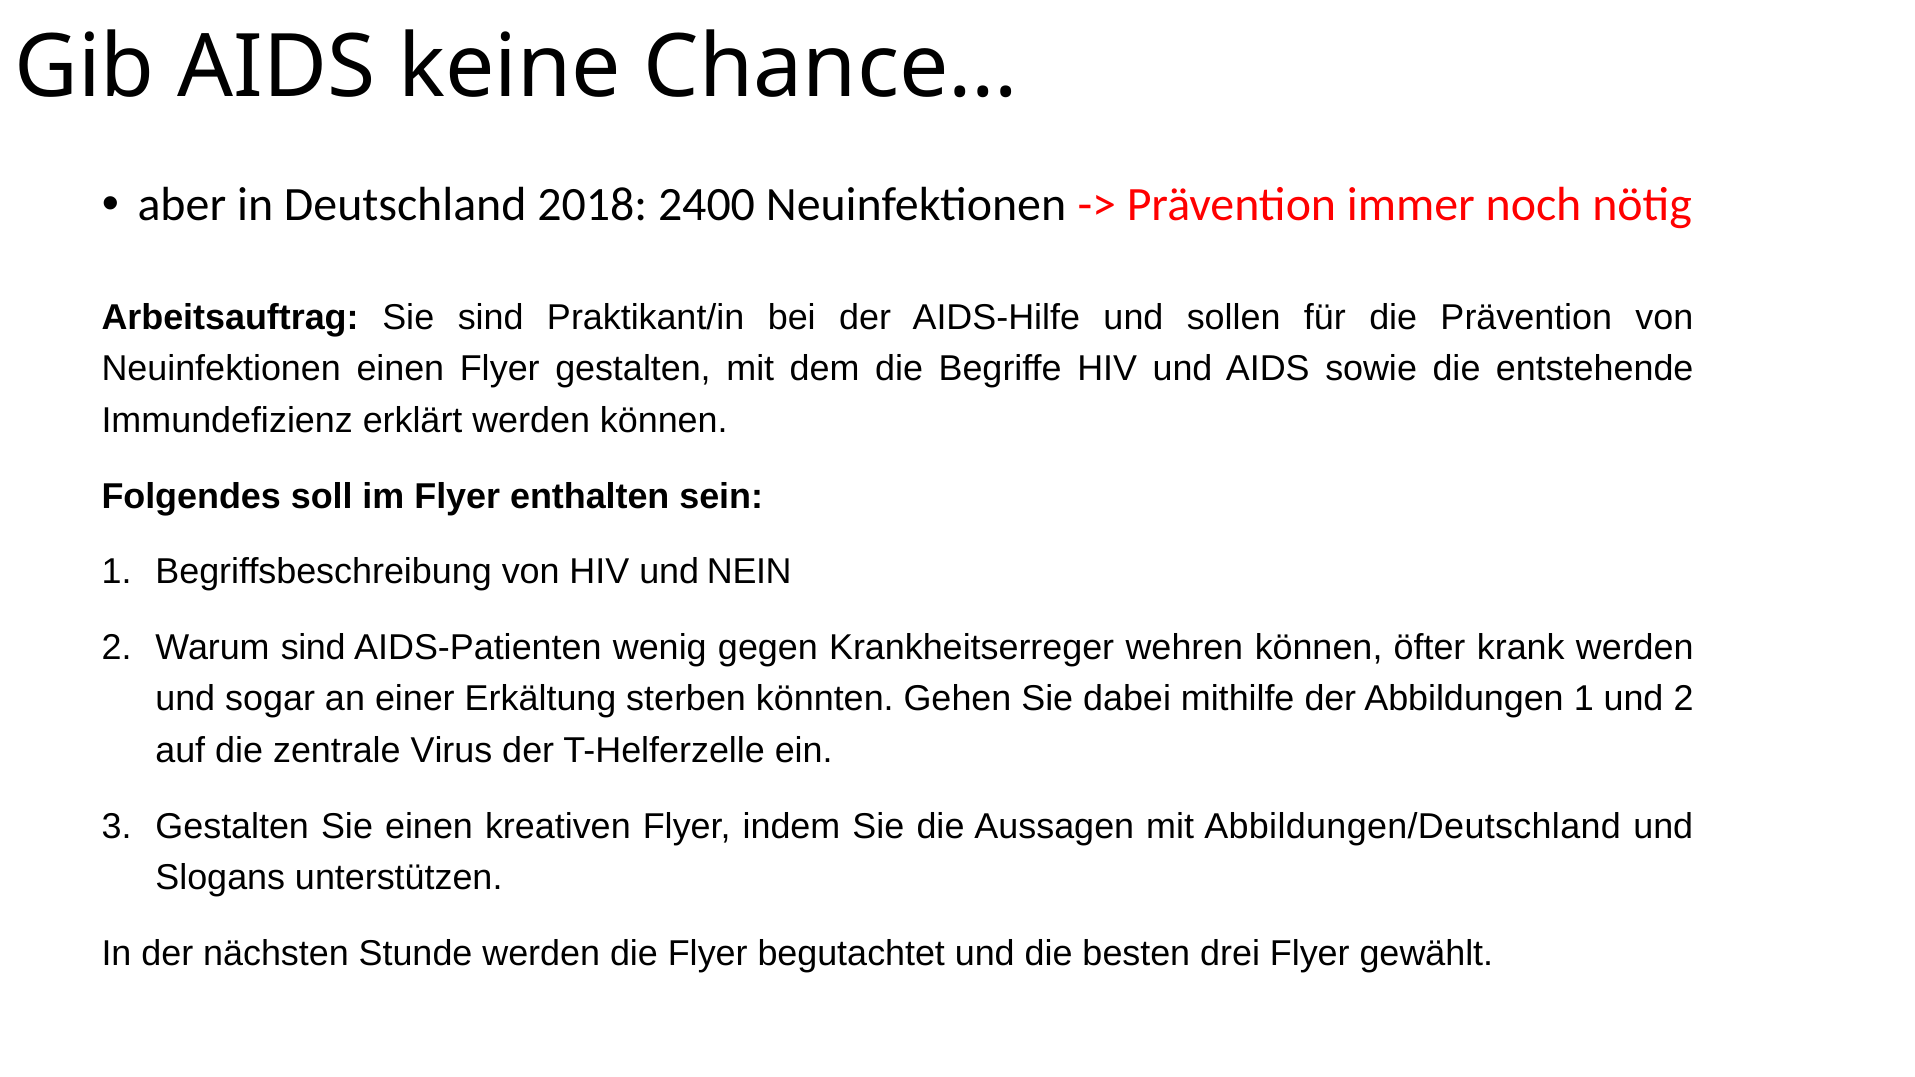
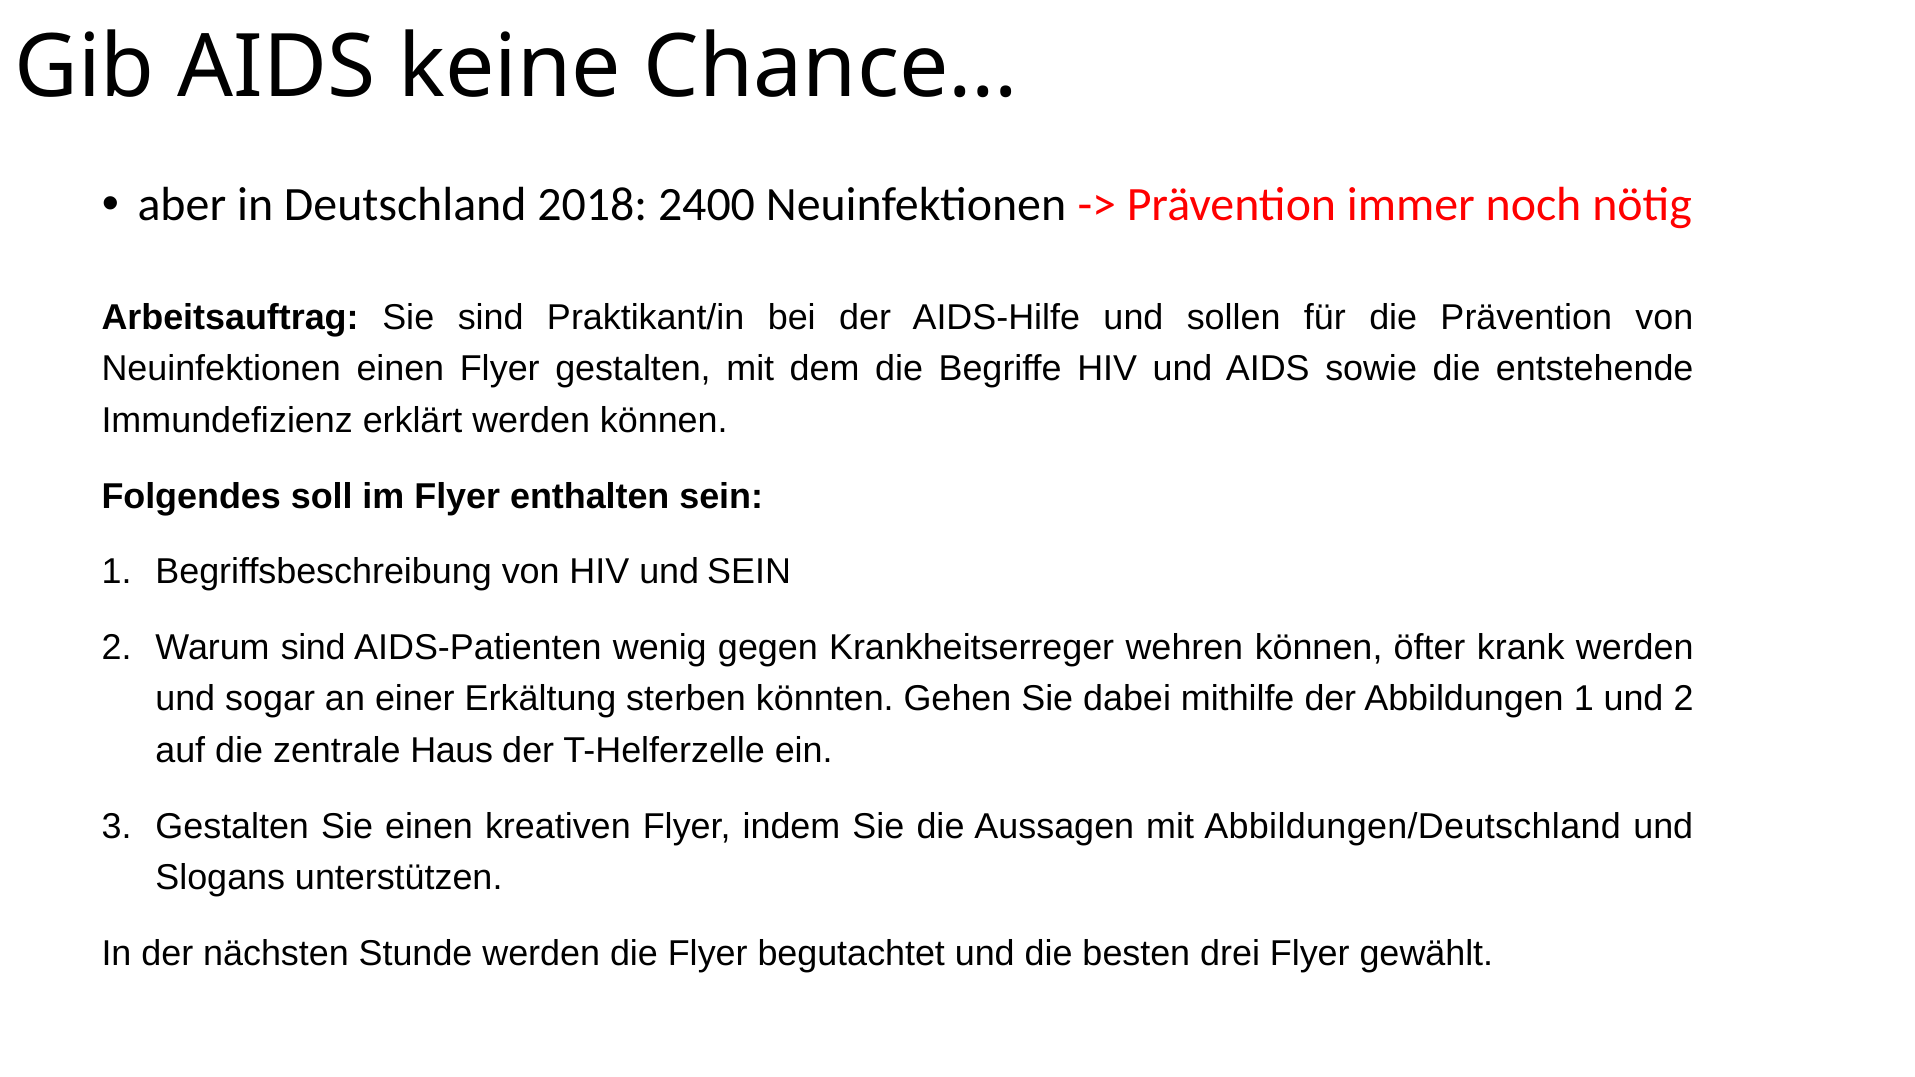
und NEIN: NEIN -> SEIN
Virus: Virus -> Haus
